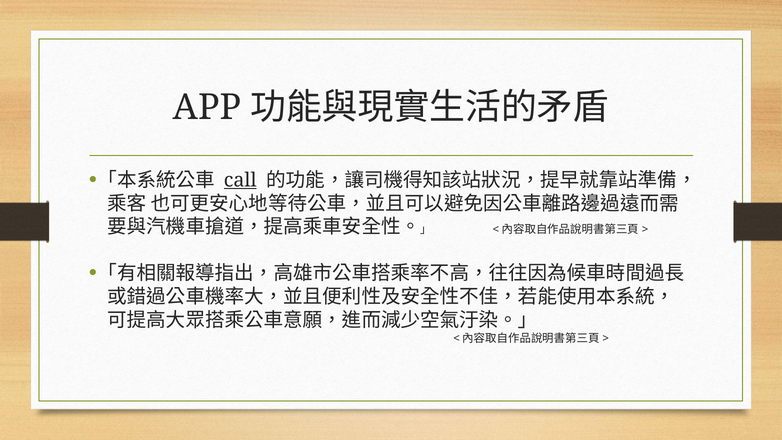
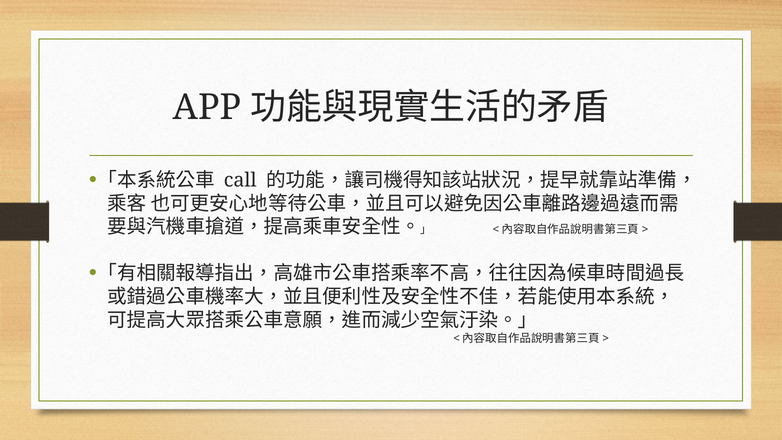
call underline: present -> none
